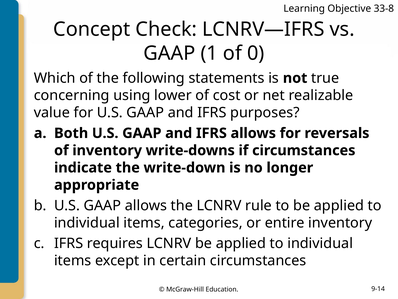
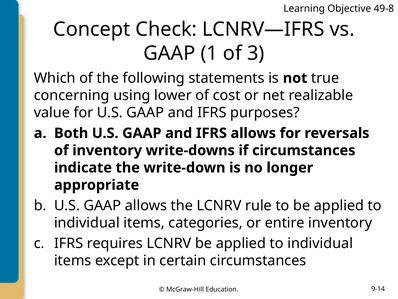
33-8: 33-8 -> 49-8
0: 0 -> 3
